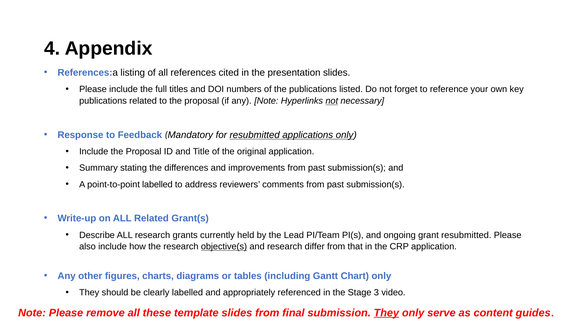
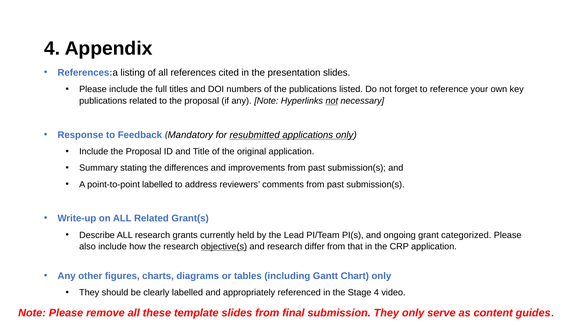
grant resubmitted: resubmitted -> categorized
Stage 3: 3 -> 4
They at (386, 313) underline: present -> none
